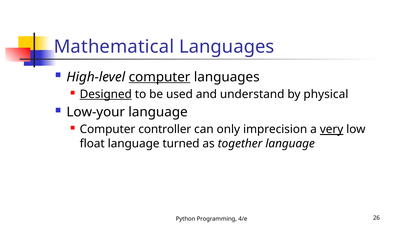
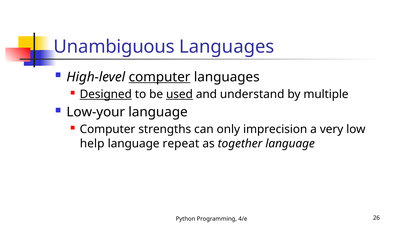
Mathematical: Mathematical -> Unambiguous
used underline: none -> present
physical: physical -> multiple
controller: controller -> strengths
very underline: present -> none
float: float -> help
turned: turned -> repeat
